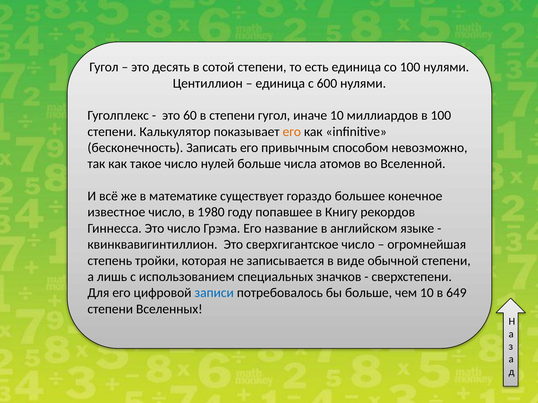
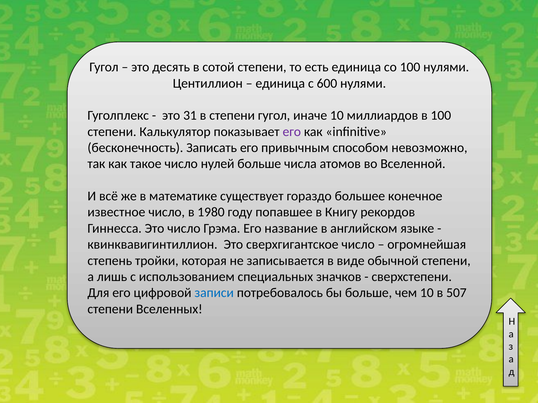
60: 60 -> 31
его at (292, 132) colour: orange -> purple
649: 649 -> 507
